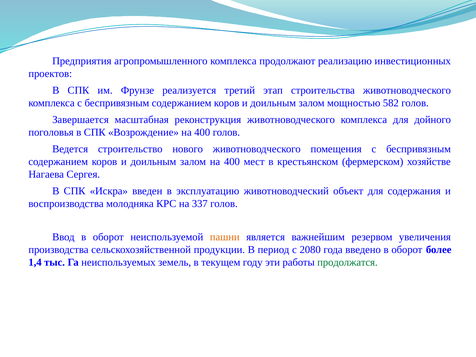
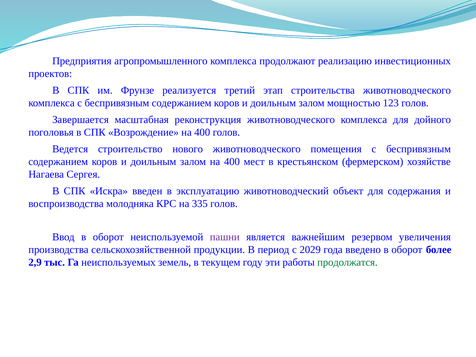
582: 582 -> 123
337: 337 -> 335
пашни colour: orange -> purple
2080: 2080 -> 2029
1,4: 1,4 -> 2,9
